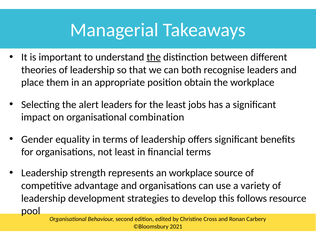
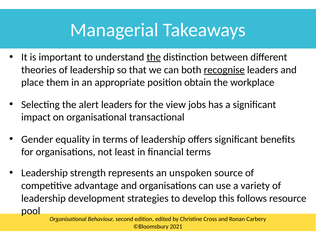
recognise underline: none -> present
the least: least -> view
combination: combination -> transactional
an workplace: workplace -> unspoken
